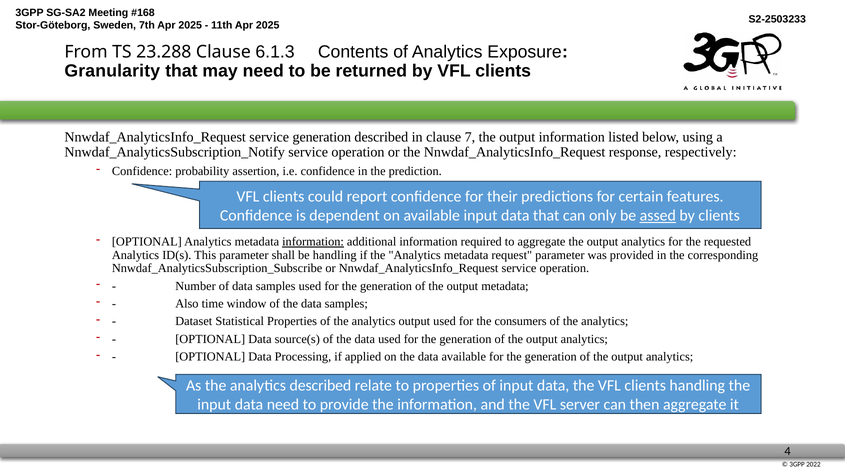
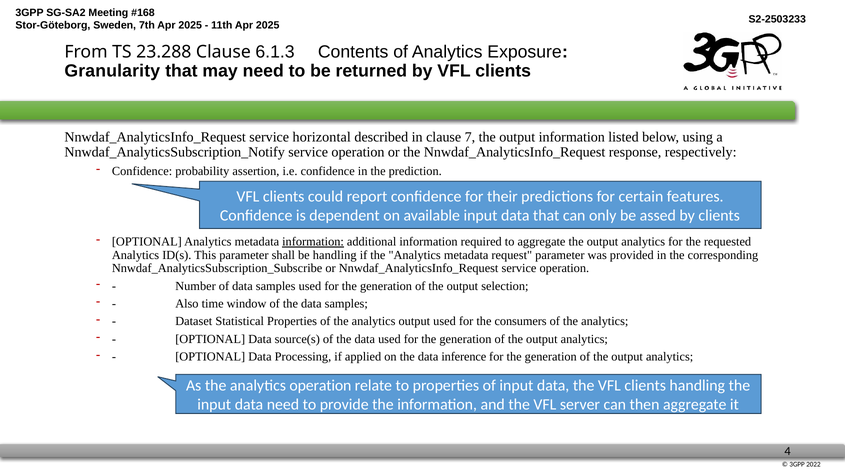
service generation: generation -> horizontal
assed underline: present -> none
output metadata: metadata -> selection
data available: available -> inference
analytics described: described -> operation
